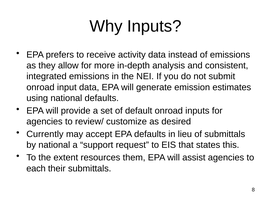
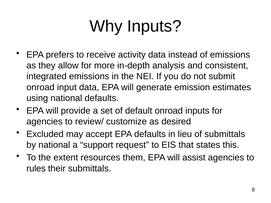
Currently: Currently -> Excluded
each: each -> rules
